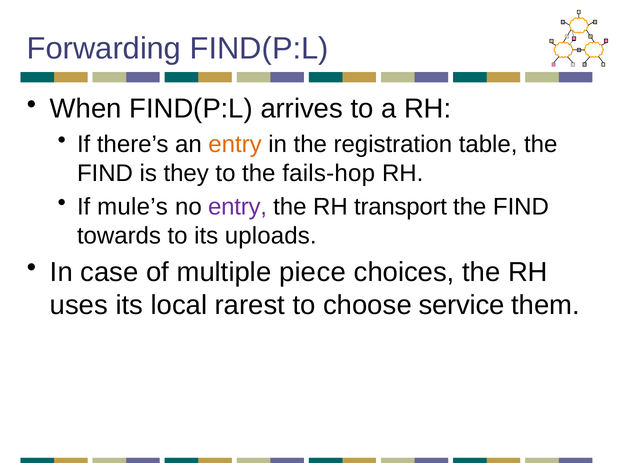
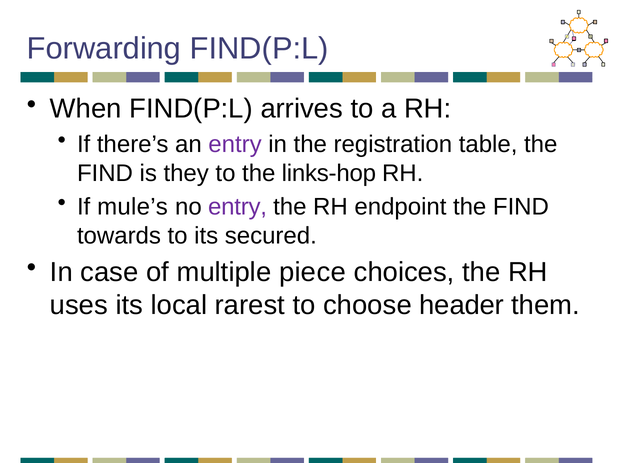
entry at (235, 145) colour: orange -> purple
fails-hop: fails-hop -> links-hop
transport: transport -> endpoint
uploads: uploads -> secured
service: service -> header
